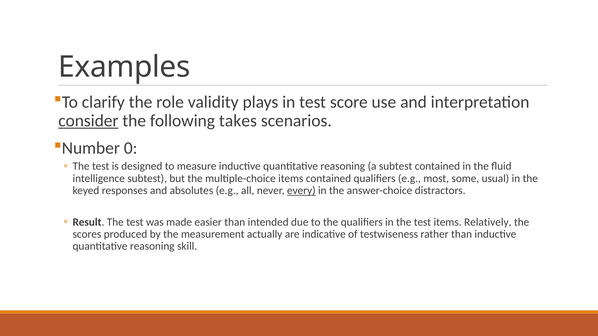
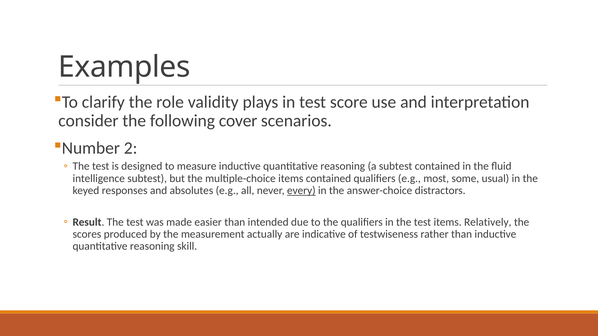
consider underline: present -> none
takes: takes -> cover
0: 0 -> 2
